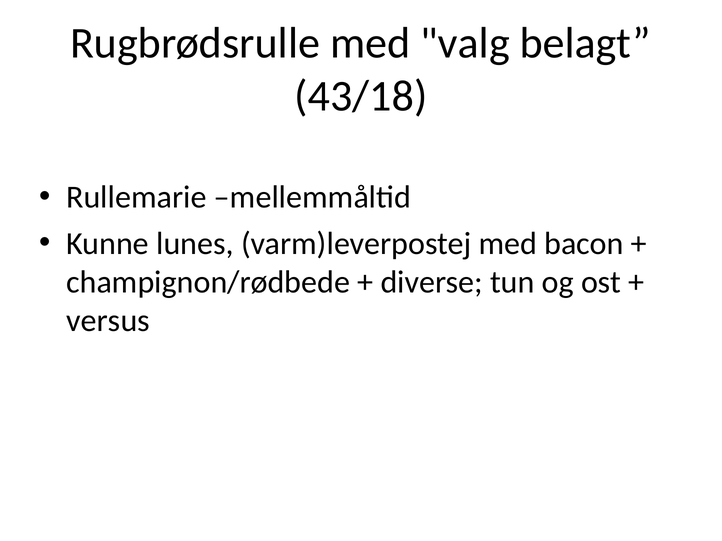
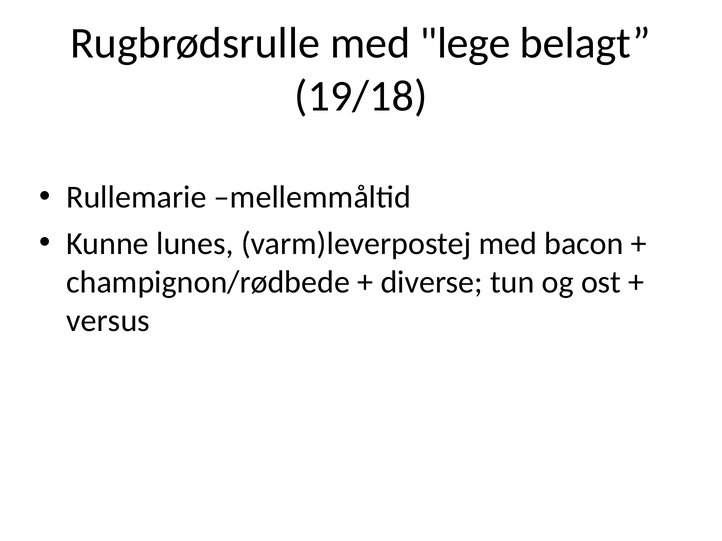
valg: valg -> lege
43/18: 43/18 -> 19/18
